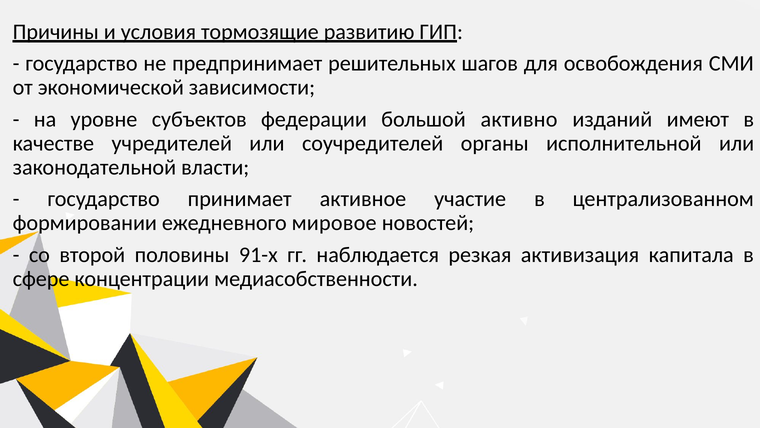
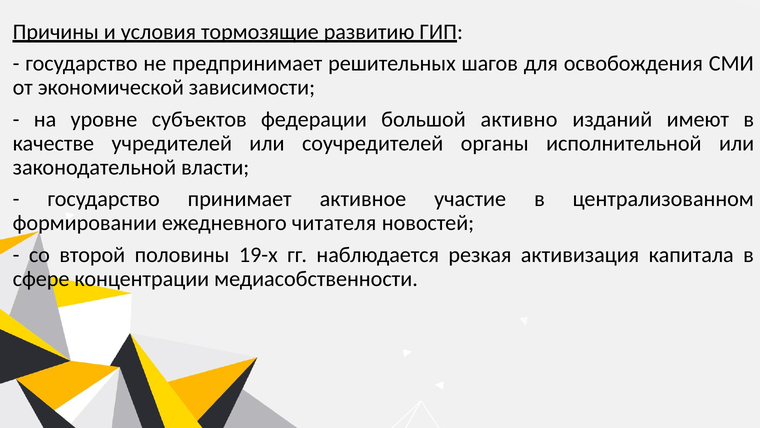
мировое: мировое -> читателя
91-х: 91-х -> 19-х
